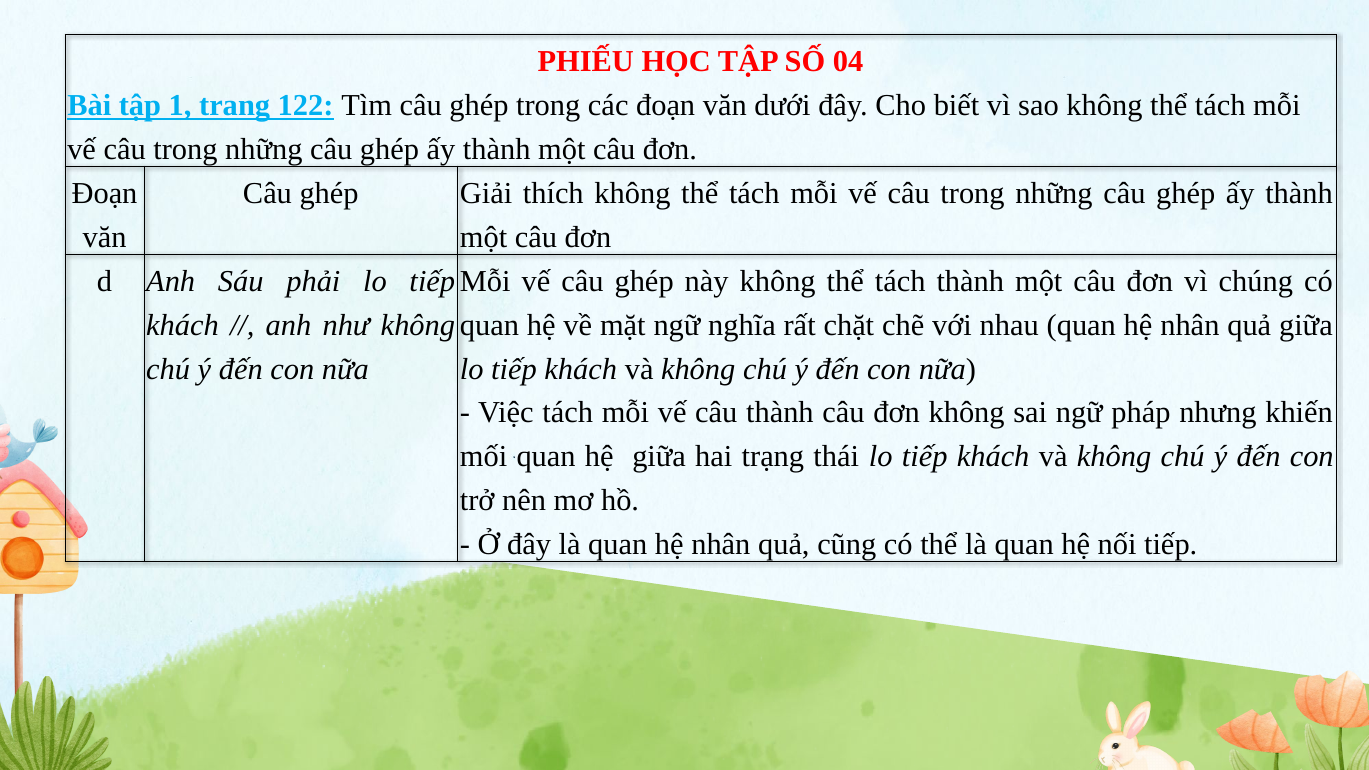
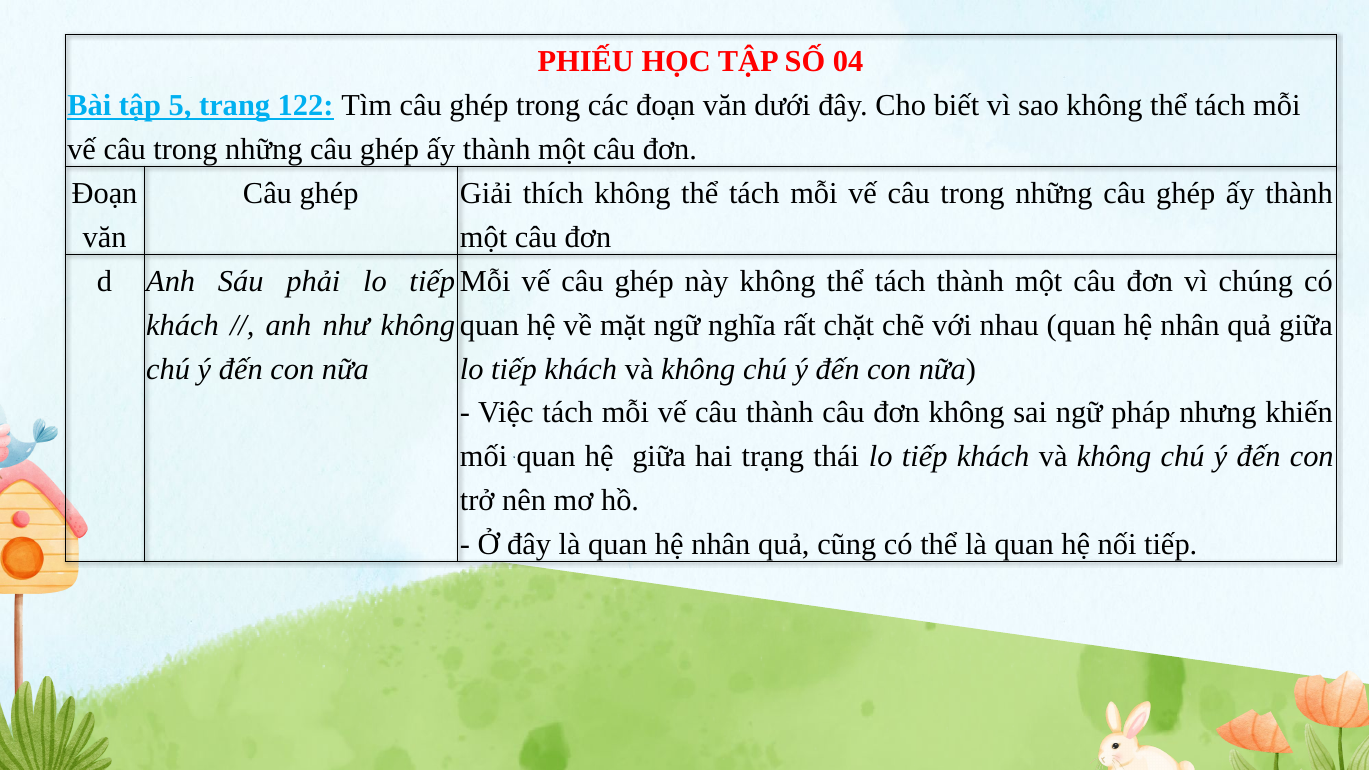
1: 1 -> 5
